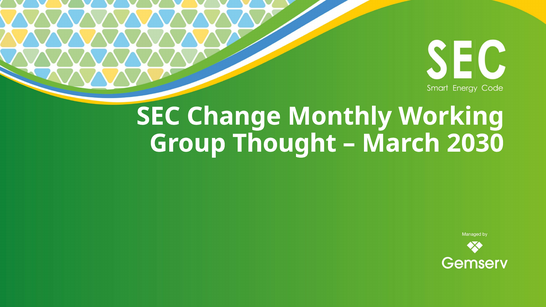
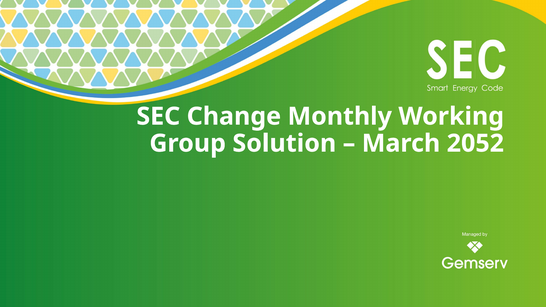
Thought: Thought -> Solution
2030: 2030 -> 2052
